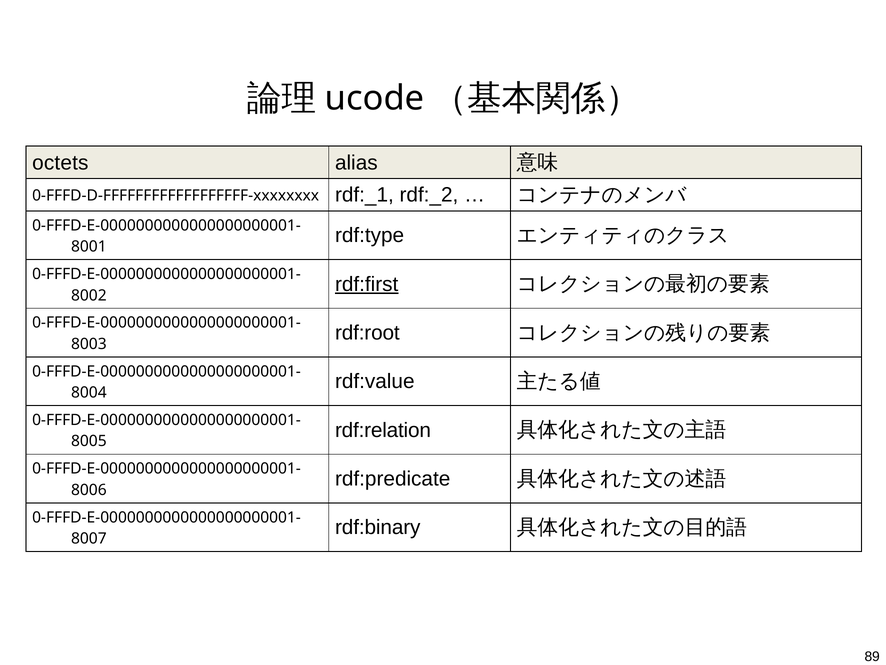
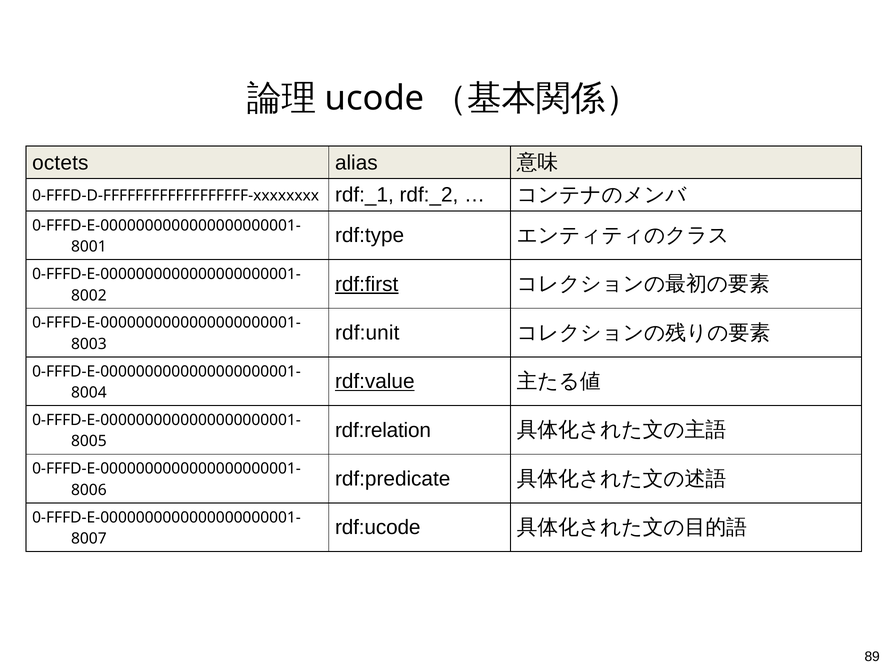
rdf:root: rdf:root -> rdf:unit
rdf:value underline: none -> present
rdf:binary: rdf:binary -> rdf:ucode
